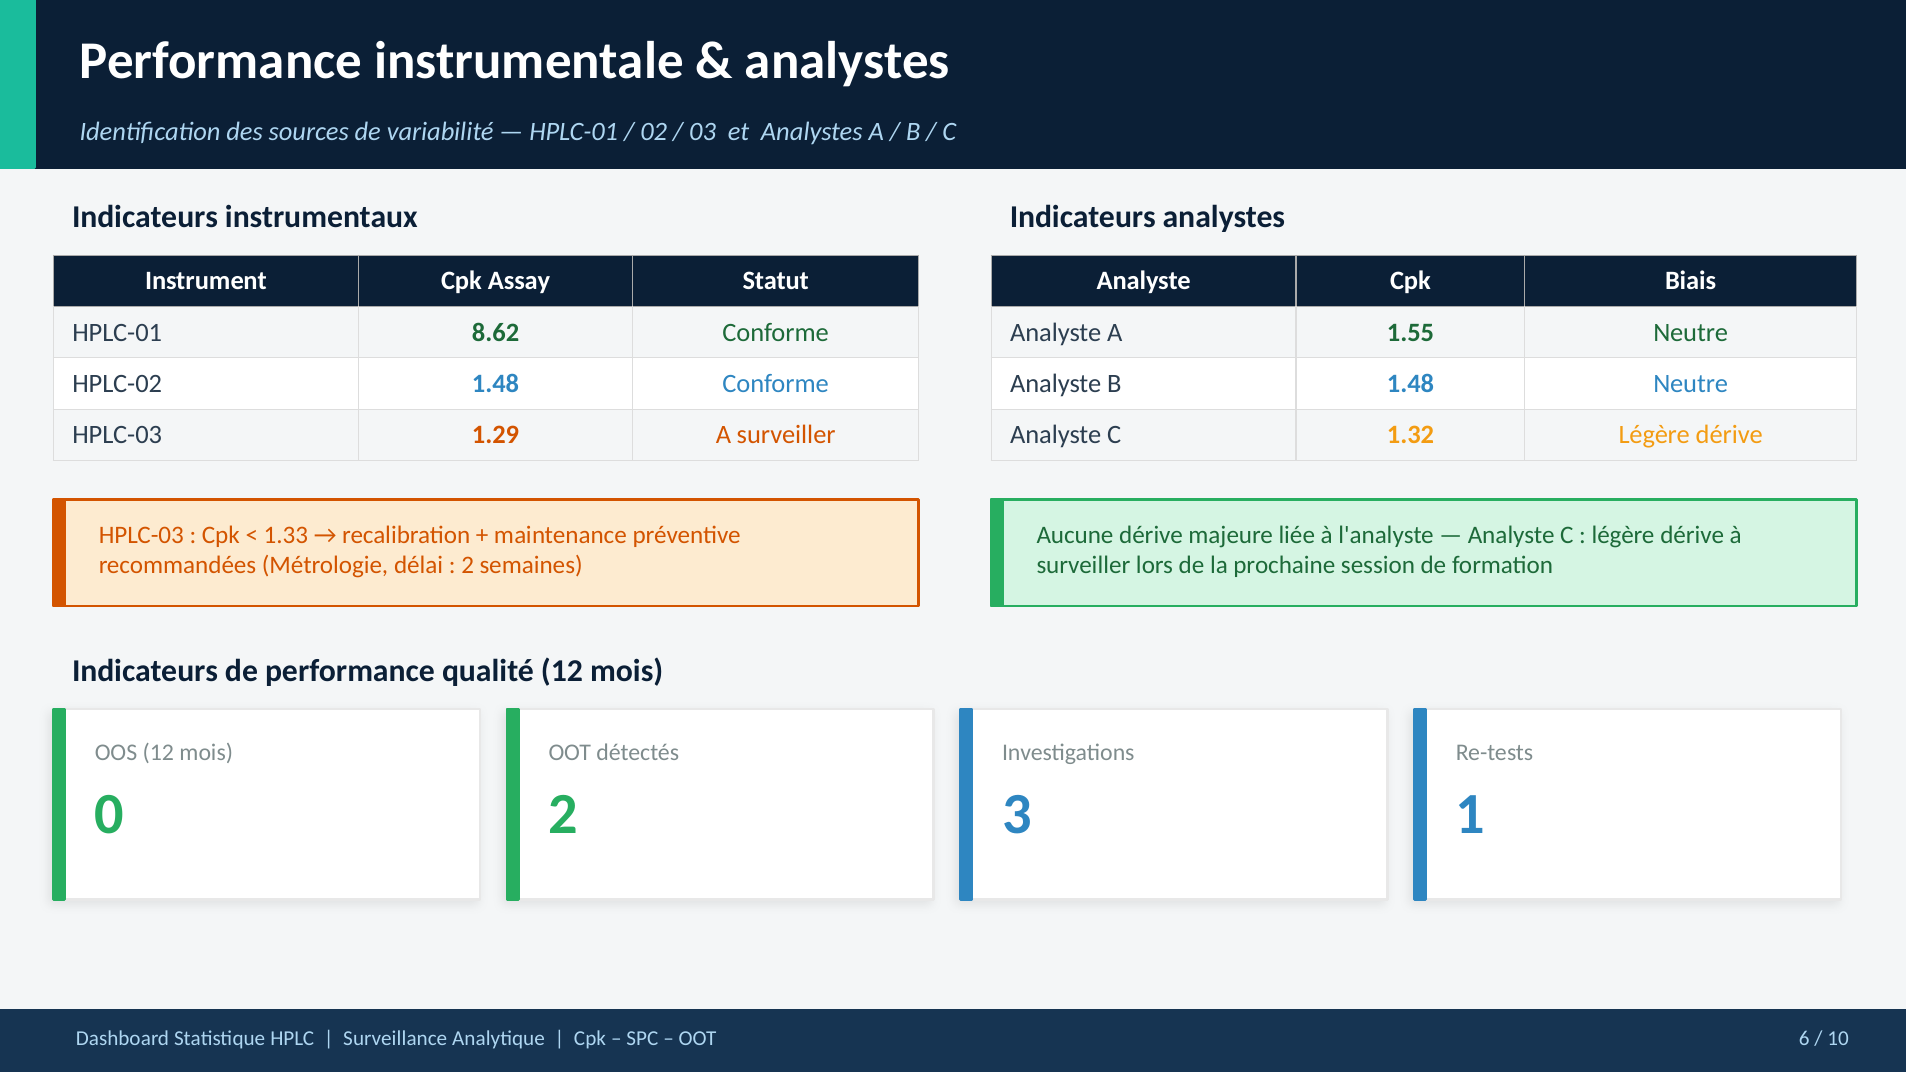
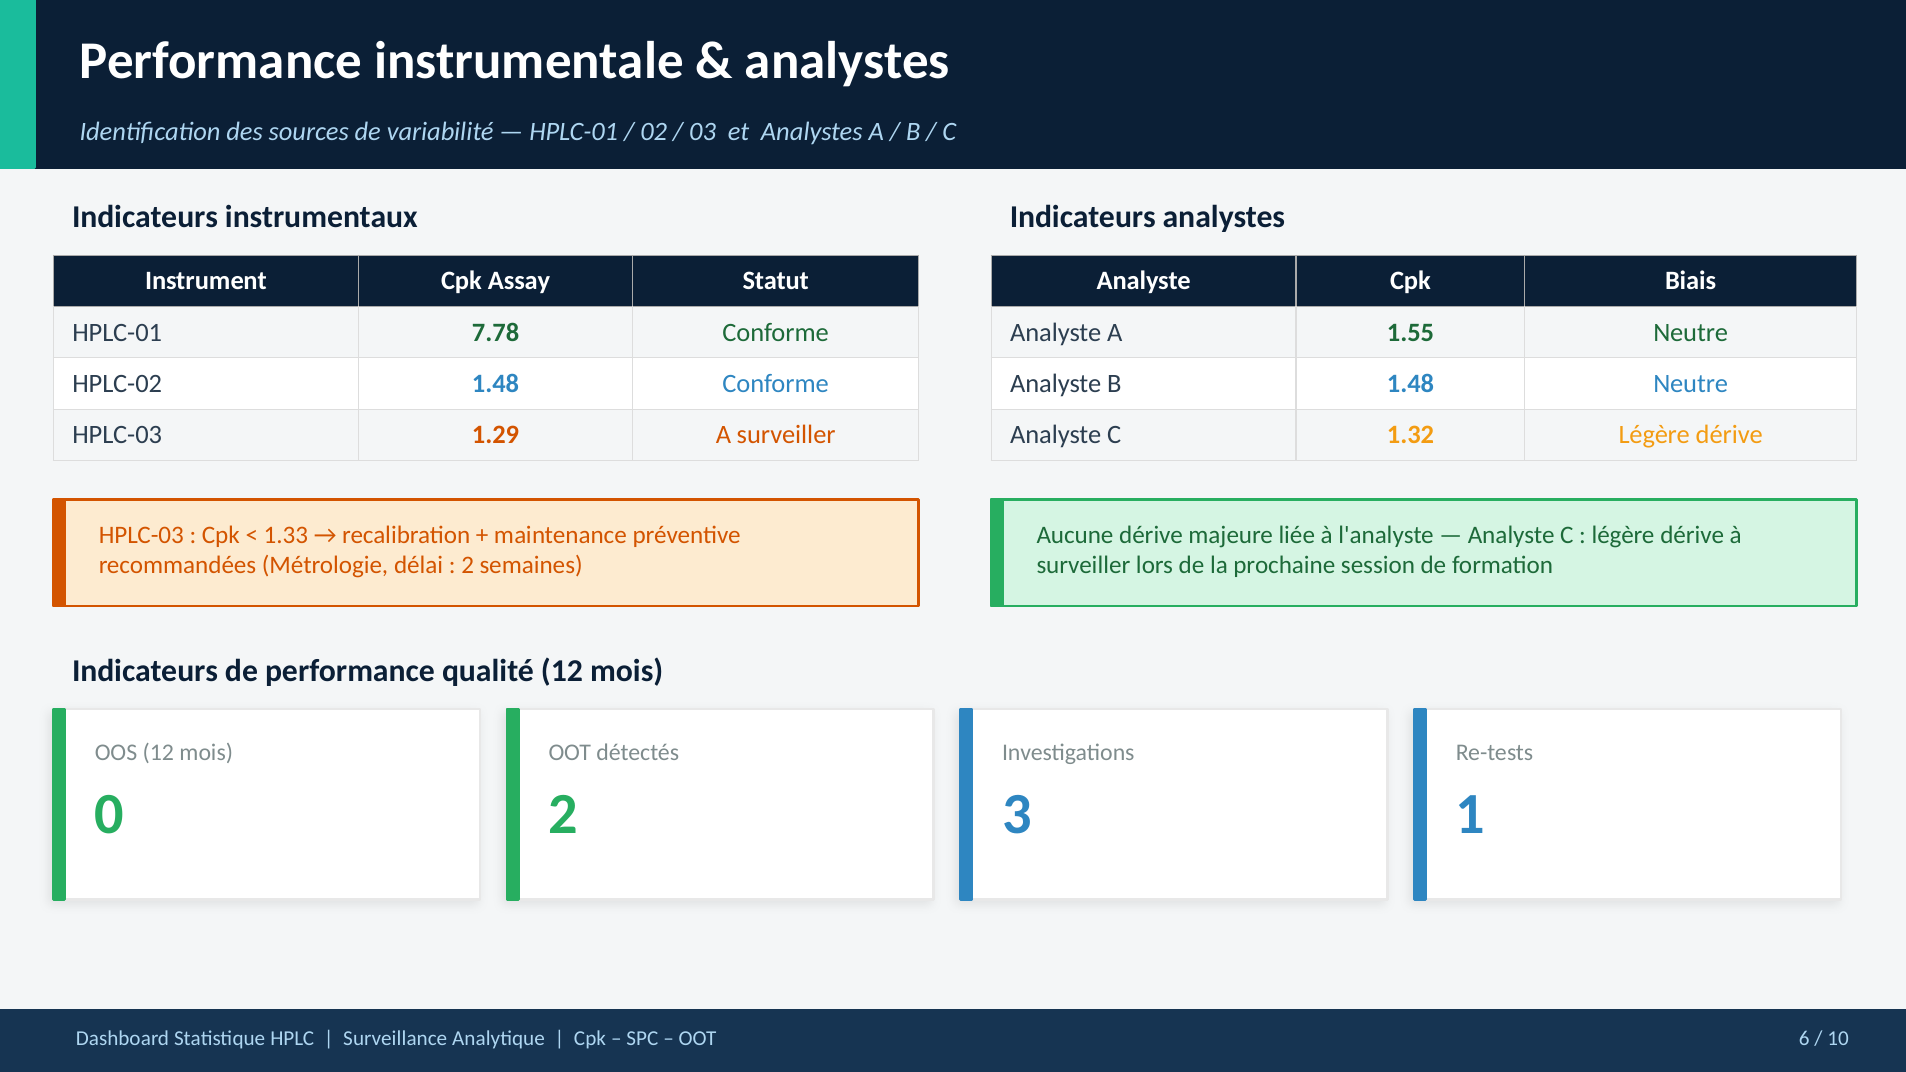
8.62: 8.62 -> 7.78
